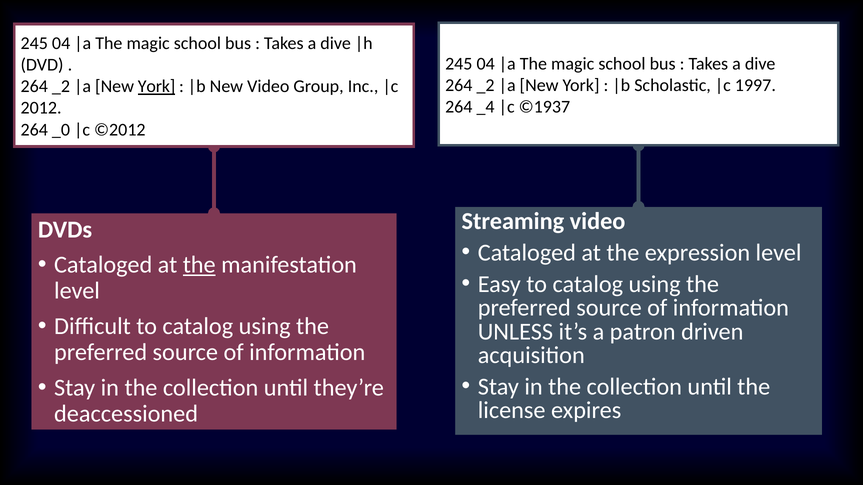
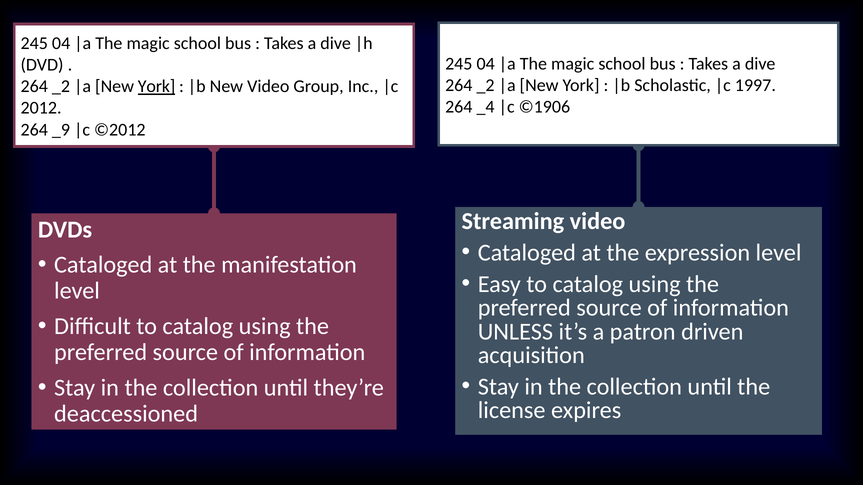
©1937: ©1937 -> ©1906
_0: _0 -> _9
the at (199, 265) underline: present -> none
